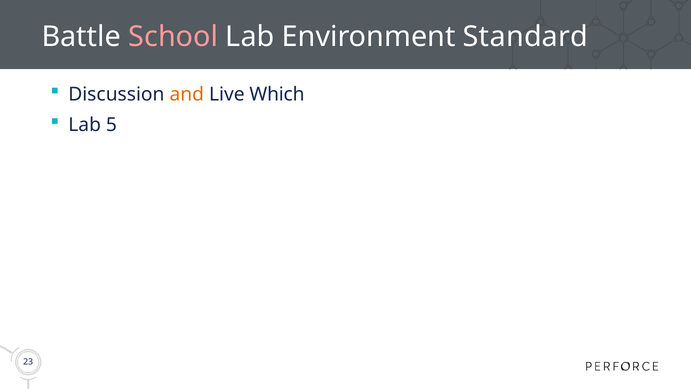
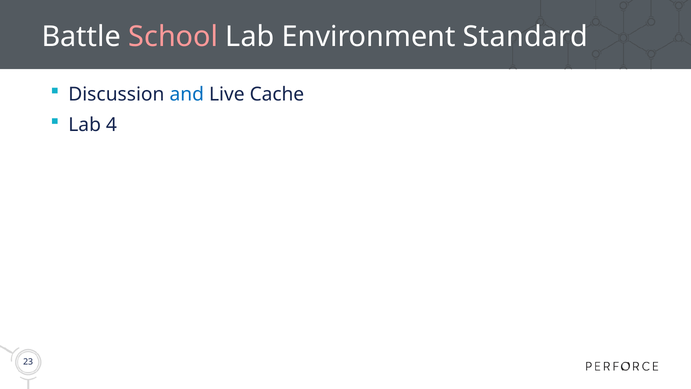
and colour: orange -> blue
Which: Which -> Cache
5: 5 -> 4
